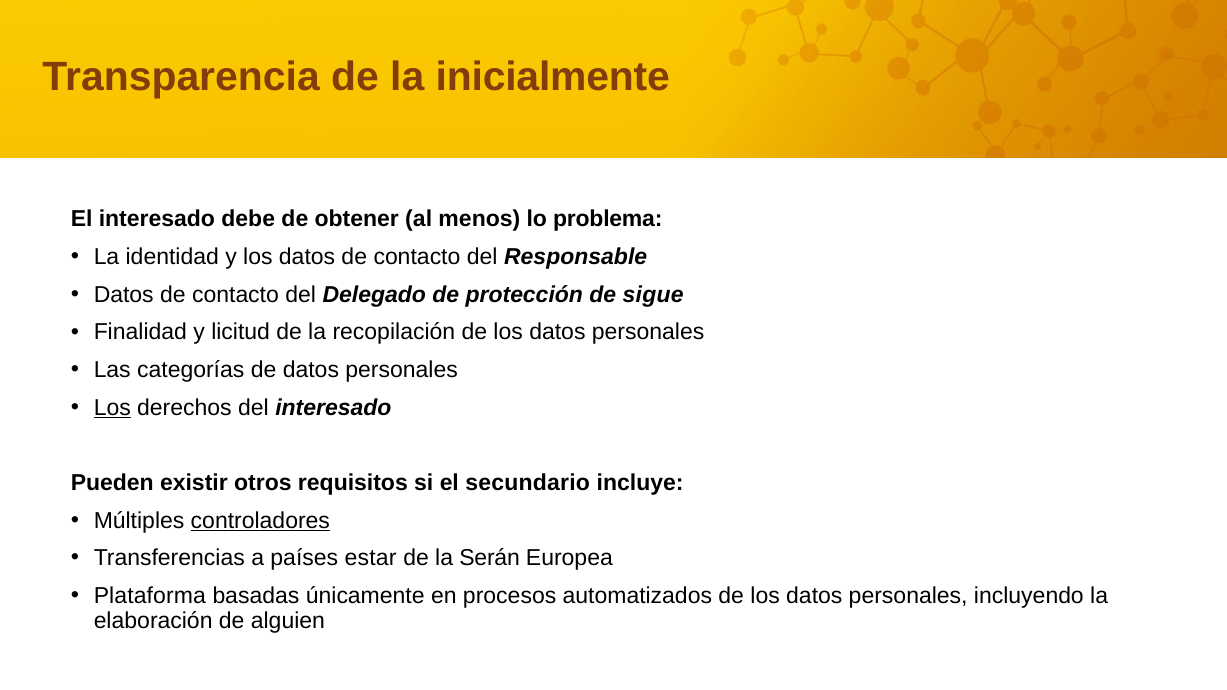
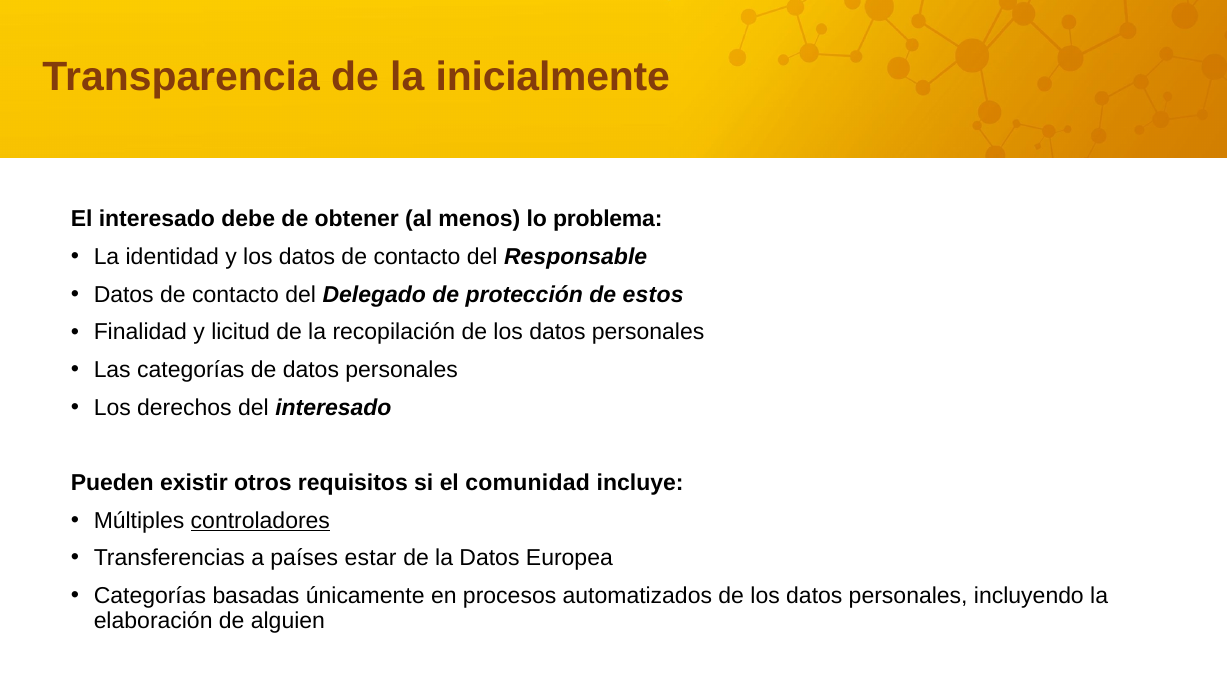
sigue: sigue -> estos
Los at (112, 408) underline: present -> none
secundario: secundario -> comunidad
la Serán: Serán -> Datos
Plataforma at (150, 596): Plataforma -> Categorías
